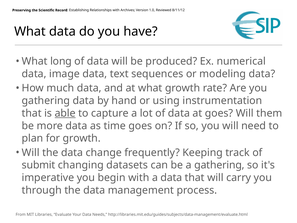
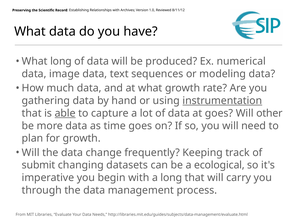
instrumentation underline: none -> present
them: them -> other
a gathering: gathering -> ecological
a data: data -> long
